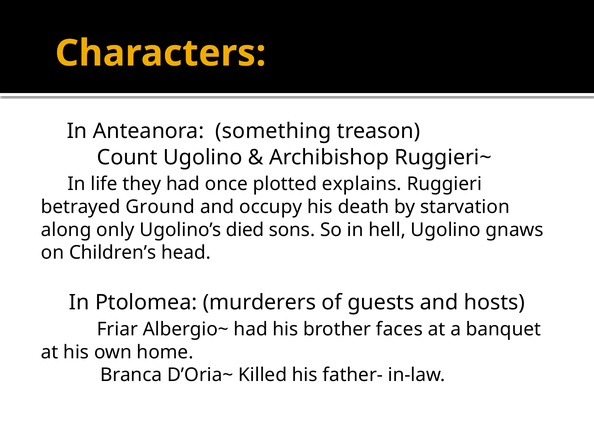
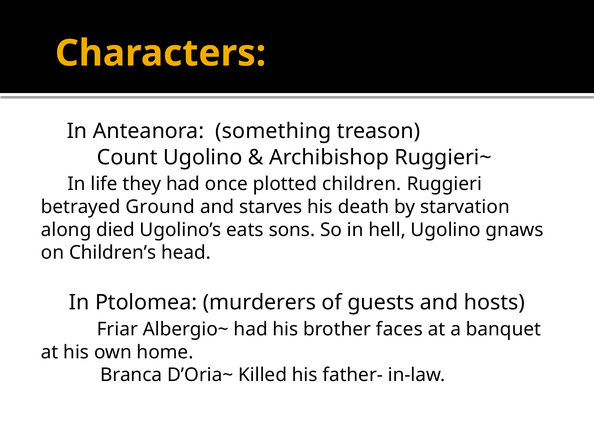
explains: explains -> children
occupy: occupy -> starves
only: only -> died
died: died -> eats
